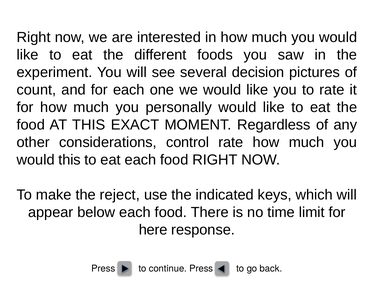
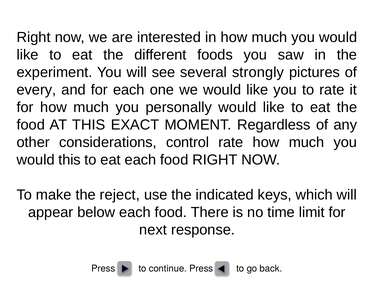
decision: decision -> strongly
count: count -> every
here: here -> next
